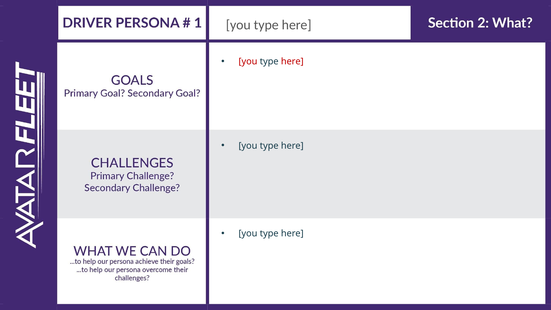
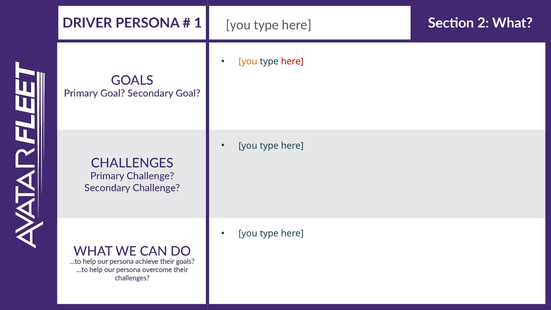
you at (248, 62) colour: red -> orange
